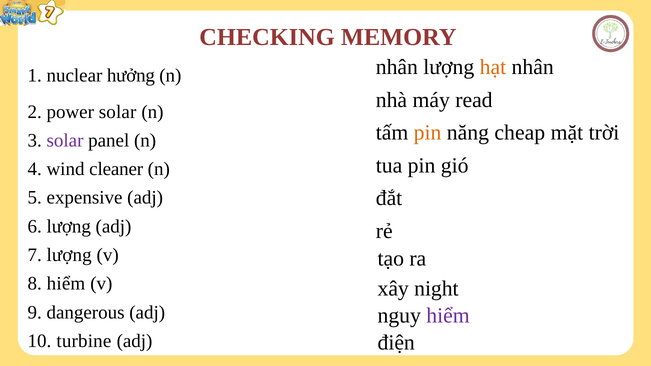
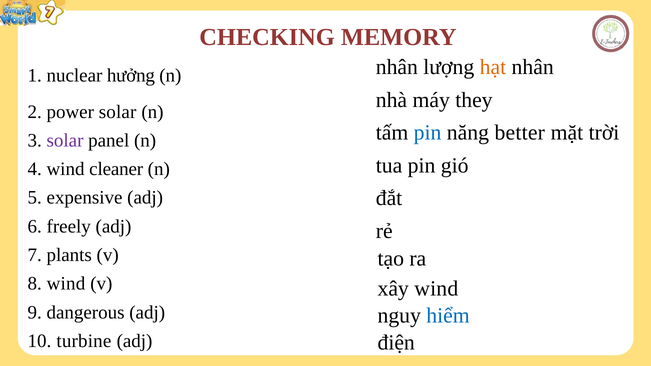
read: read -> they
pin at (428, 133) colour: orange -> blue
cheap: cheap -> better
6 lượng: lượng -> freely
7 lượng: lượng -> plants
8 hiểm: hiểm -> wind
xây night: night -> wind
hiểm at (448, 316) colour: purple -> blue
